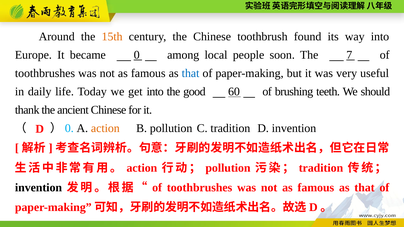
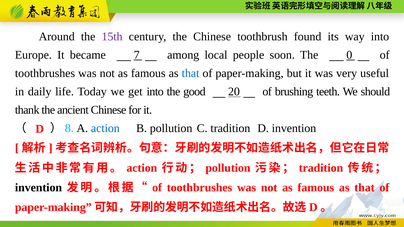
15th colour: orange -> purple
became 0: 0 -> 7
7: 7 -> 0
60: 60 -> 20
0 at (69, 129): 0 -> 8
action at (105, 129) colour: orange -> blue
